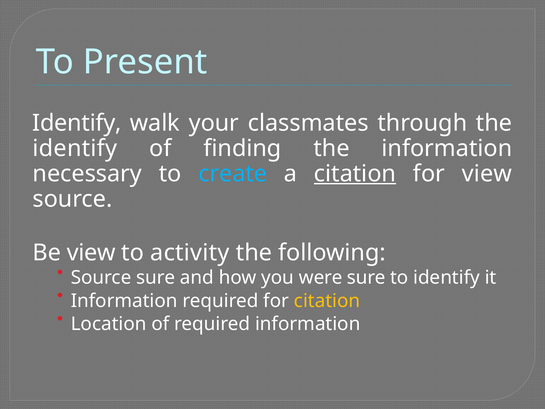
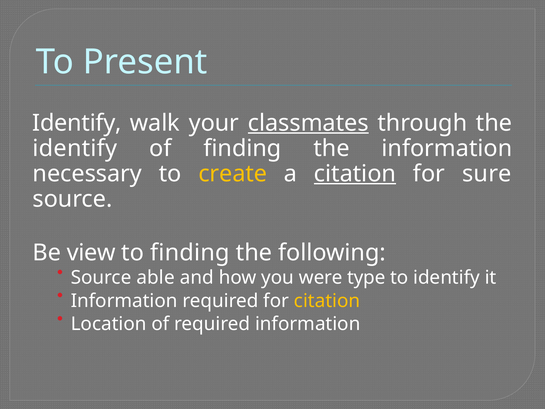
classmates underline: none -> present
create colour: light blue -> yellow
for view: view -> sure
to activity: activity -> finding
Source sure: sure -> able
were sure: sure -> type
